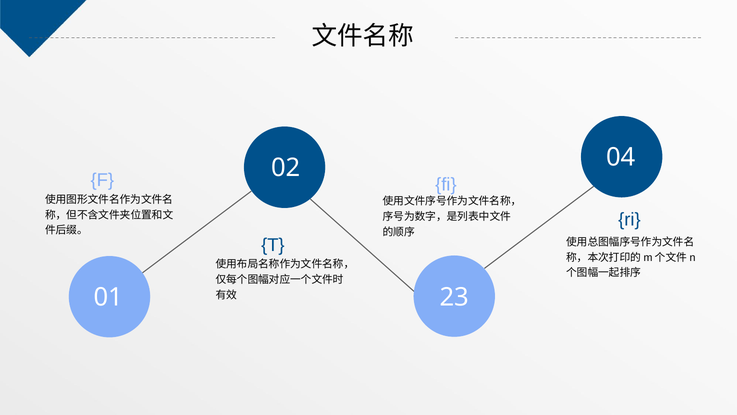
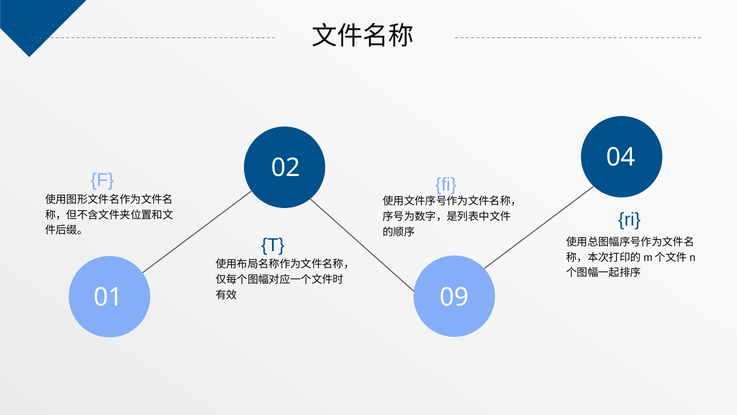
23: 23 -> 09
